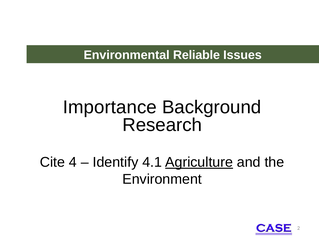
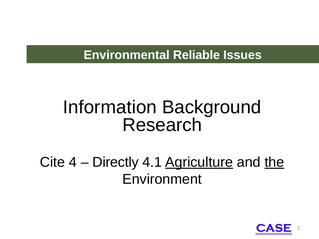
Importance: Importance -> Information
Identify: Identify -> Directly
the underline: none -> present
